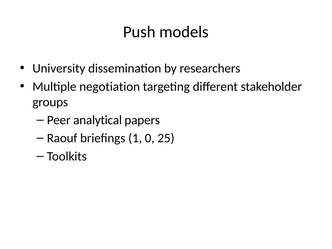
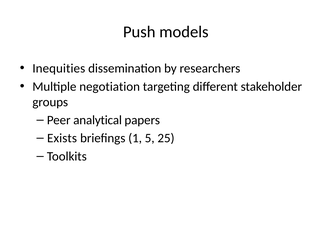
University: University -> Inequities
Raouf: Raouf -> Exists
0: 0 -> 5
